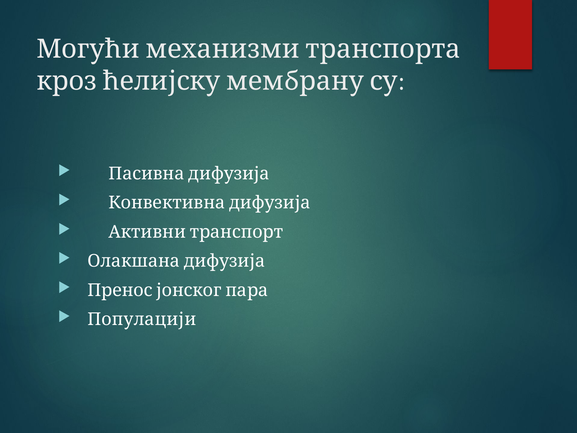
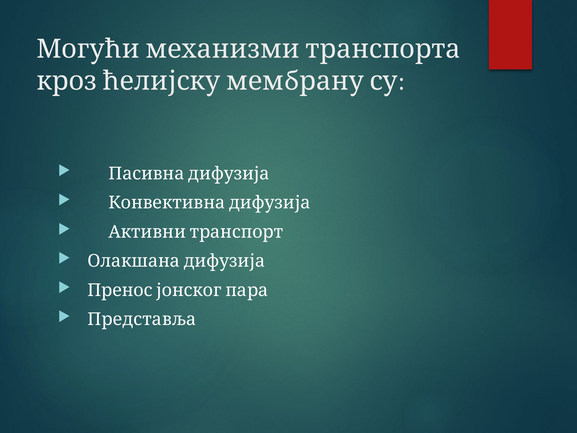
Популацији: Популацији -> Представља
